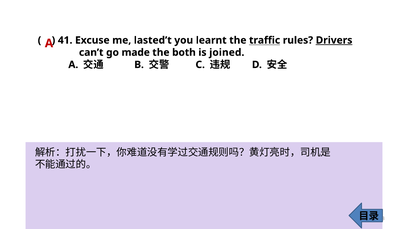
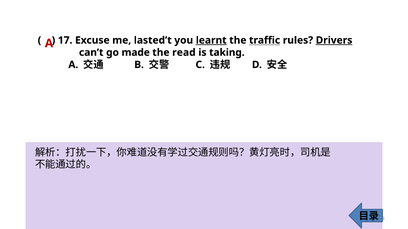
41: 41 -> 17
learnt underline: none -> present
both: both -> read
joined: joined -> taking
